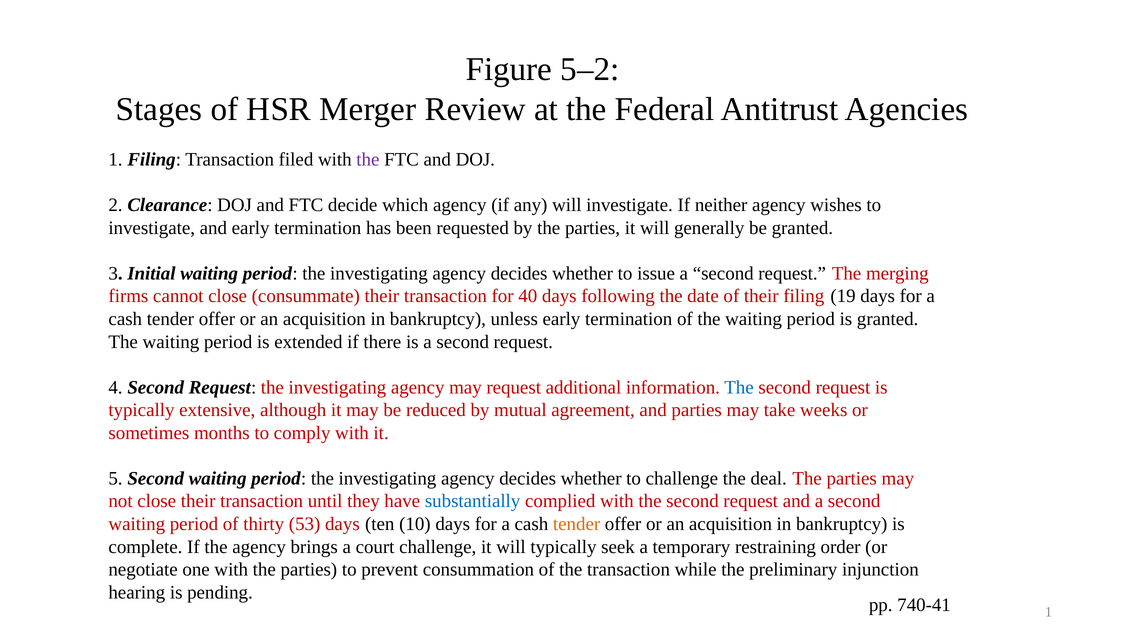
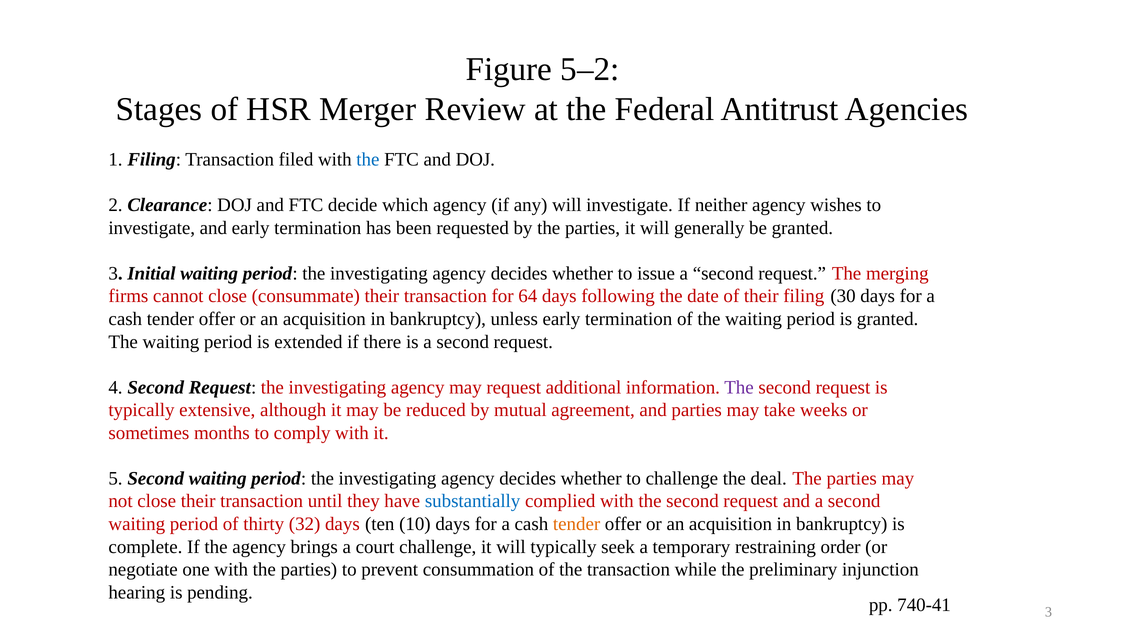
the at (368, 159) colour: purple -> blue
40: 40 -> 64
19: 19 -> 30
The at (739, 387) colour: blue -> purple
53: 53 -> 32
740-41 1: 1 -> 3
